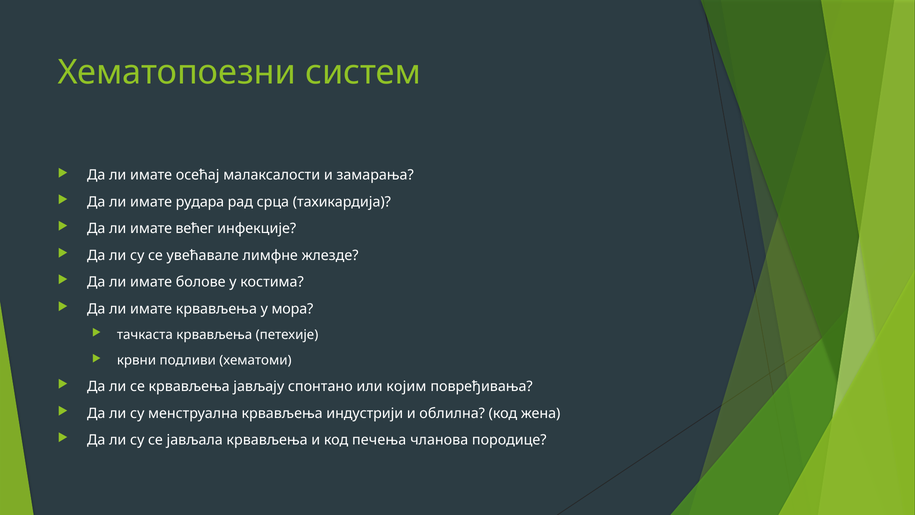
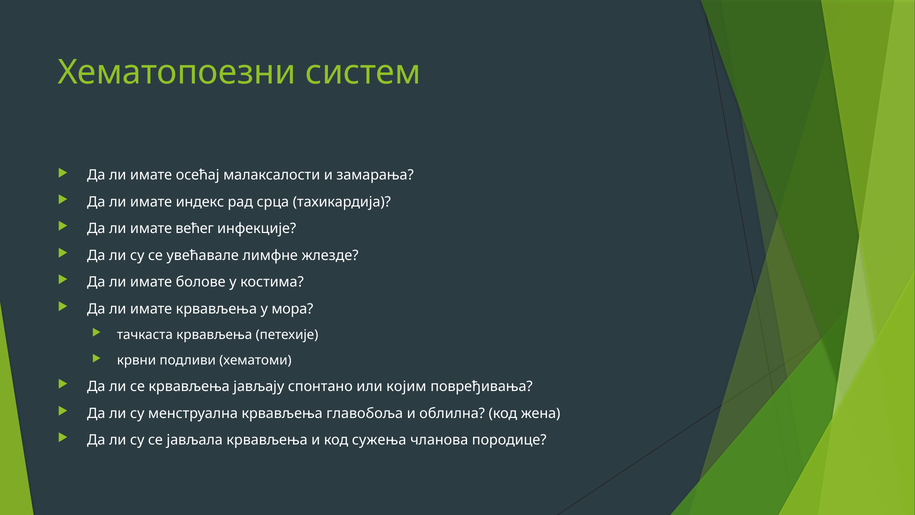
рудара: рудара -> индекс
индустрији: индустрији -> главобоља
печења: печења -> сужења
